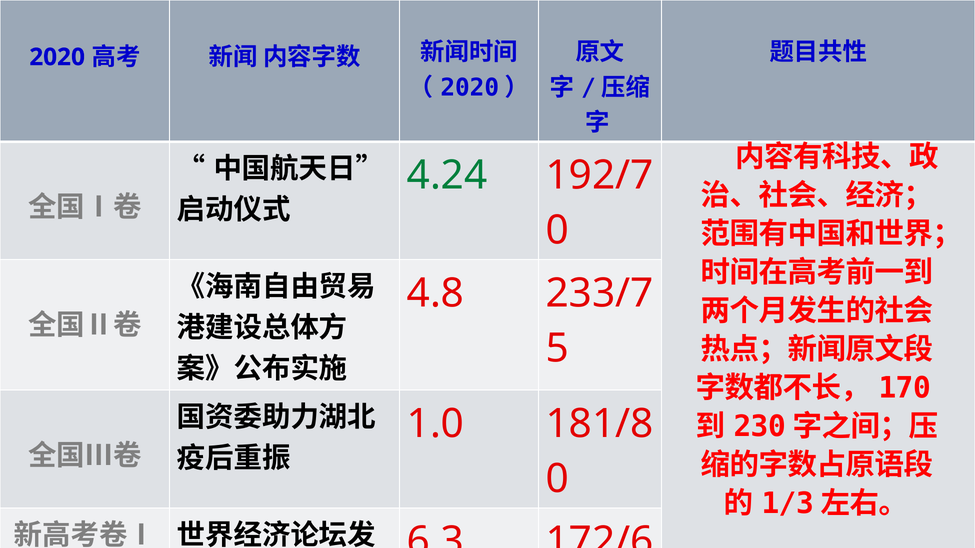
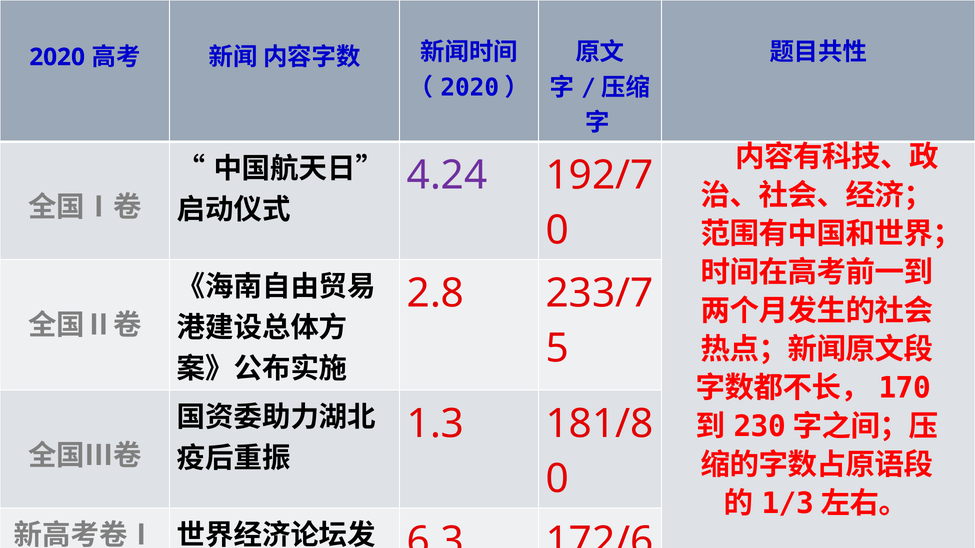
4.24 colour: green -> purple
4.8: 4.8 -> 2.8
1.0: 1.0 -> 1.3
